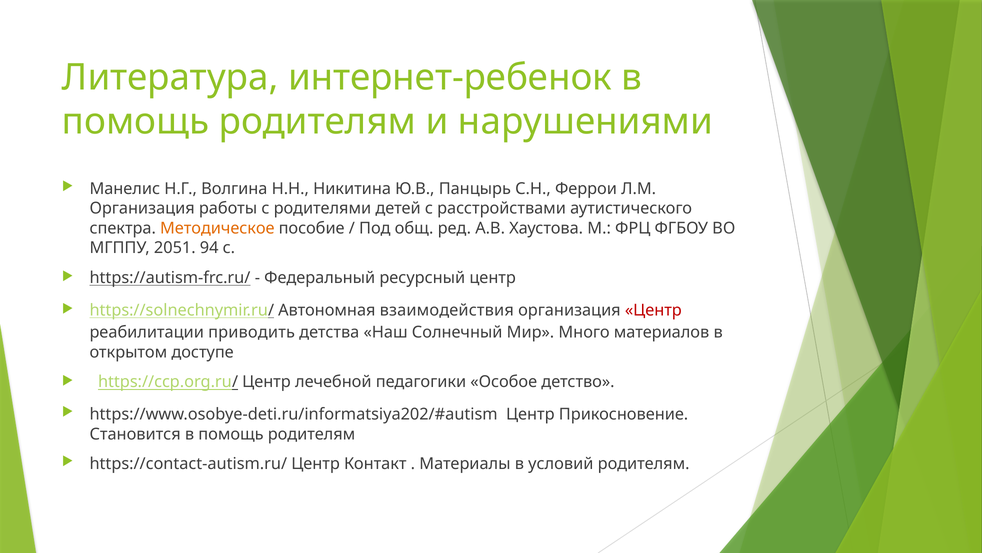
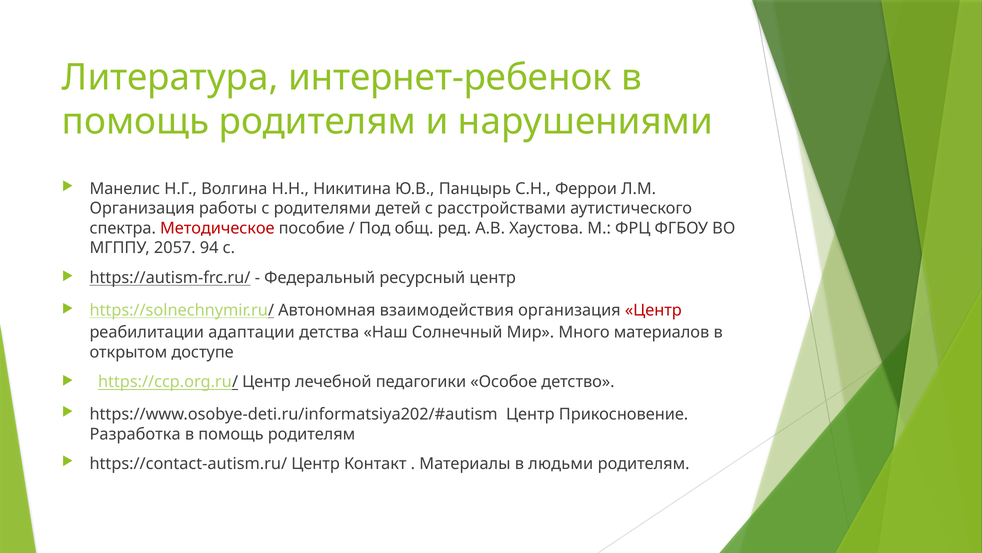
Методическое colour: orange -> red
2051: 2051 -> 2057
приводить: приводить -> адаптации
Становится: Становится -> Разработка
условий: условий -> людьми
